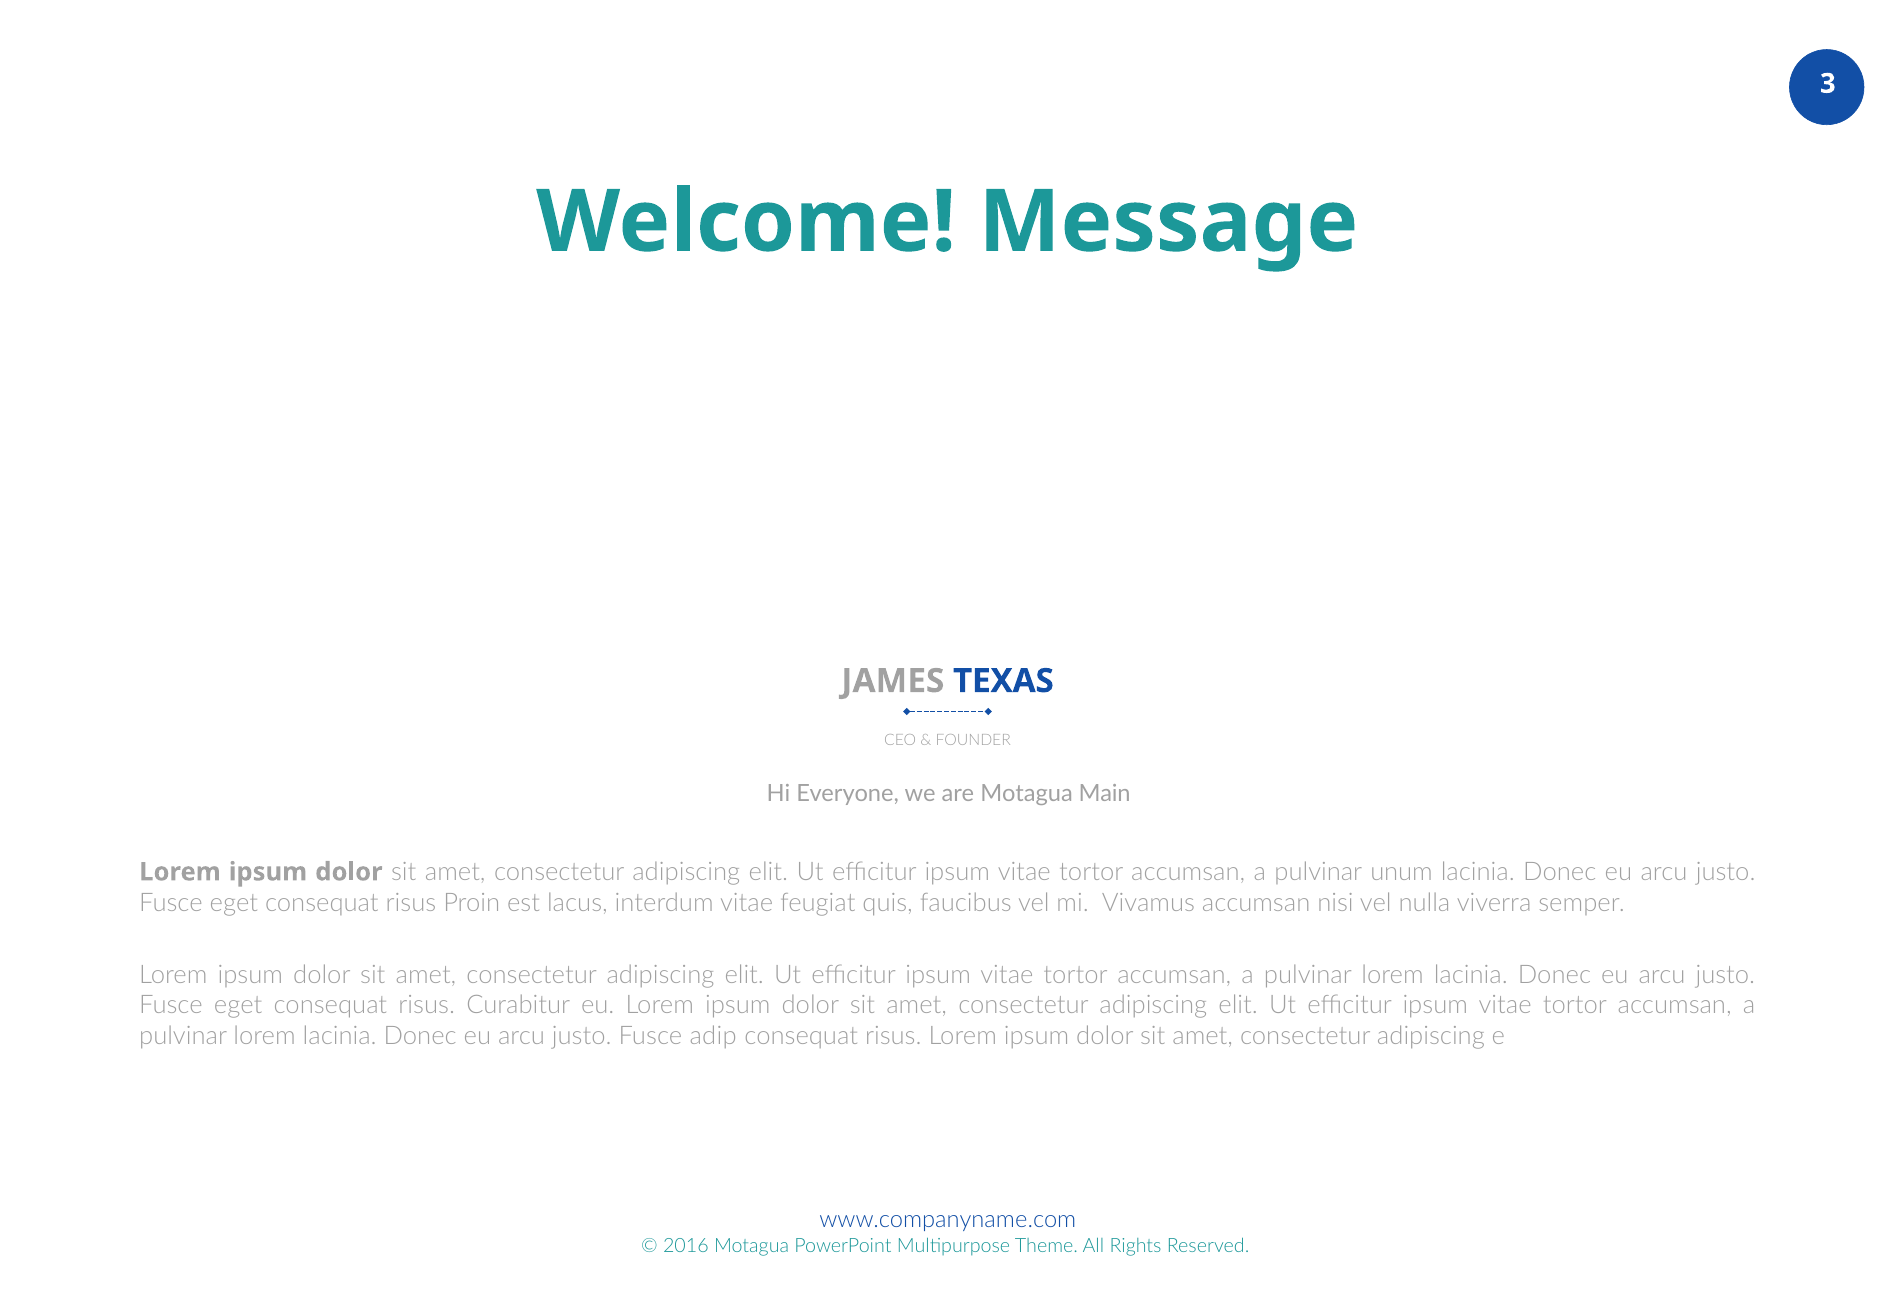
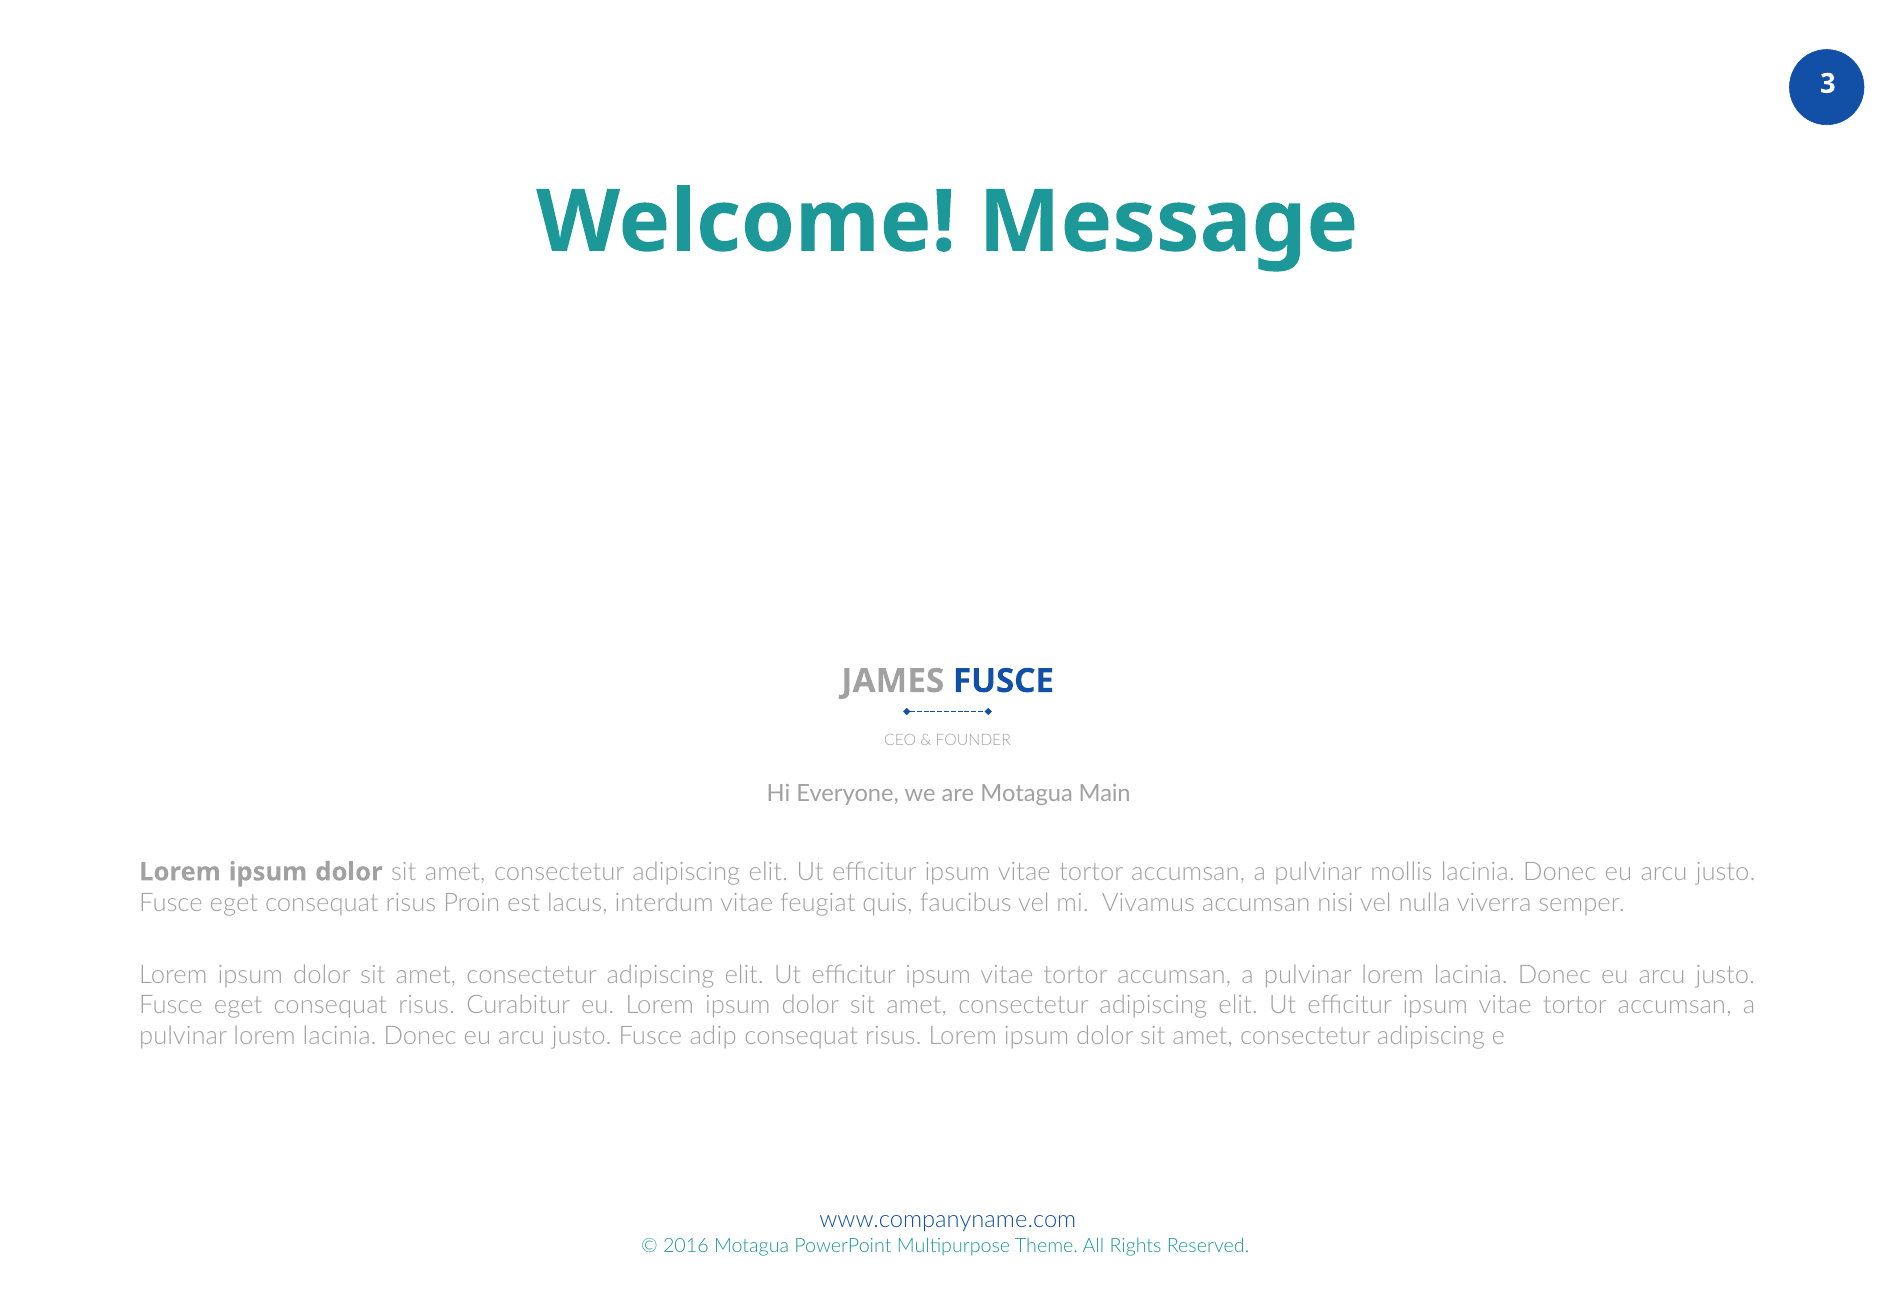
JAMES TEXAS: TEXAS -> FUSCE
unum: unum -> mollis
